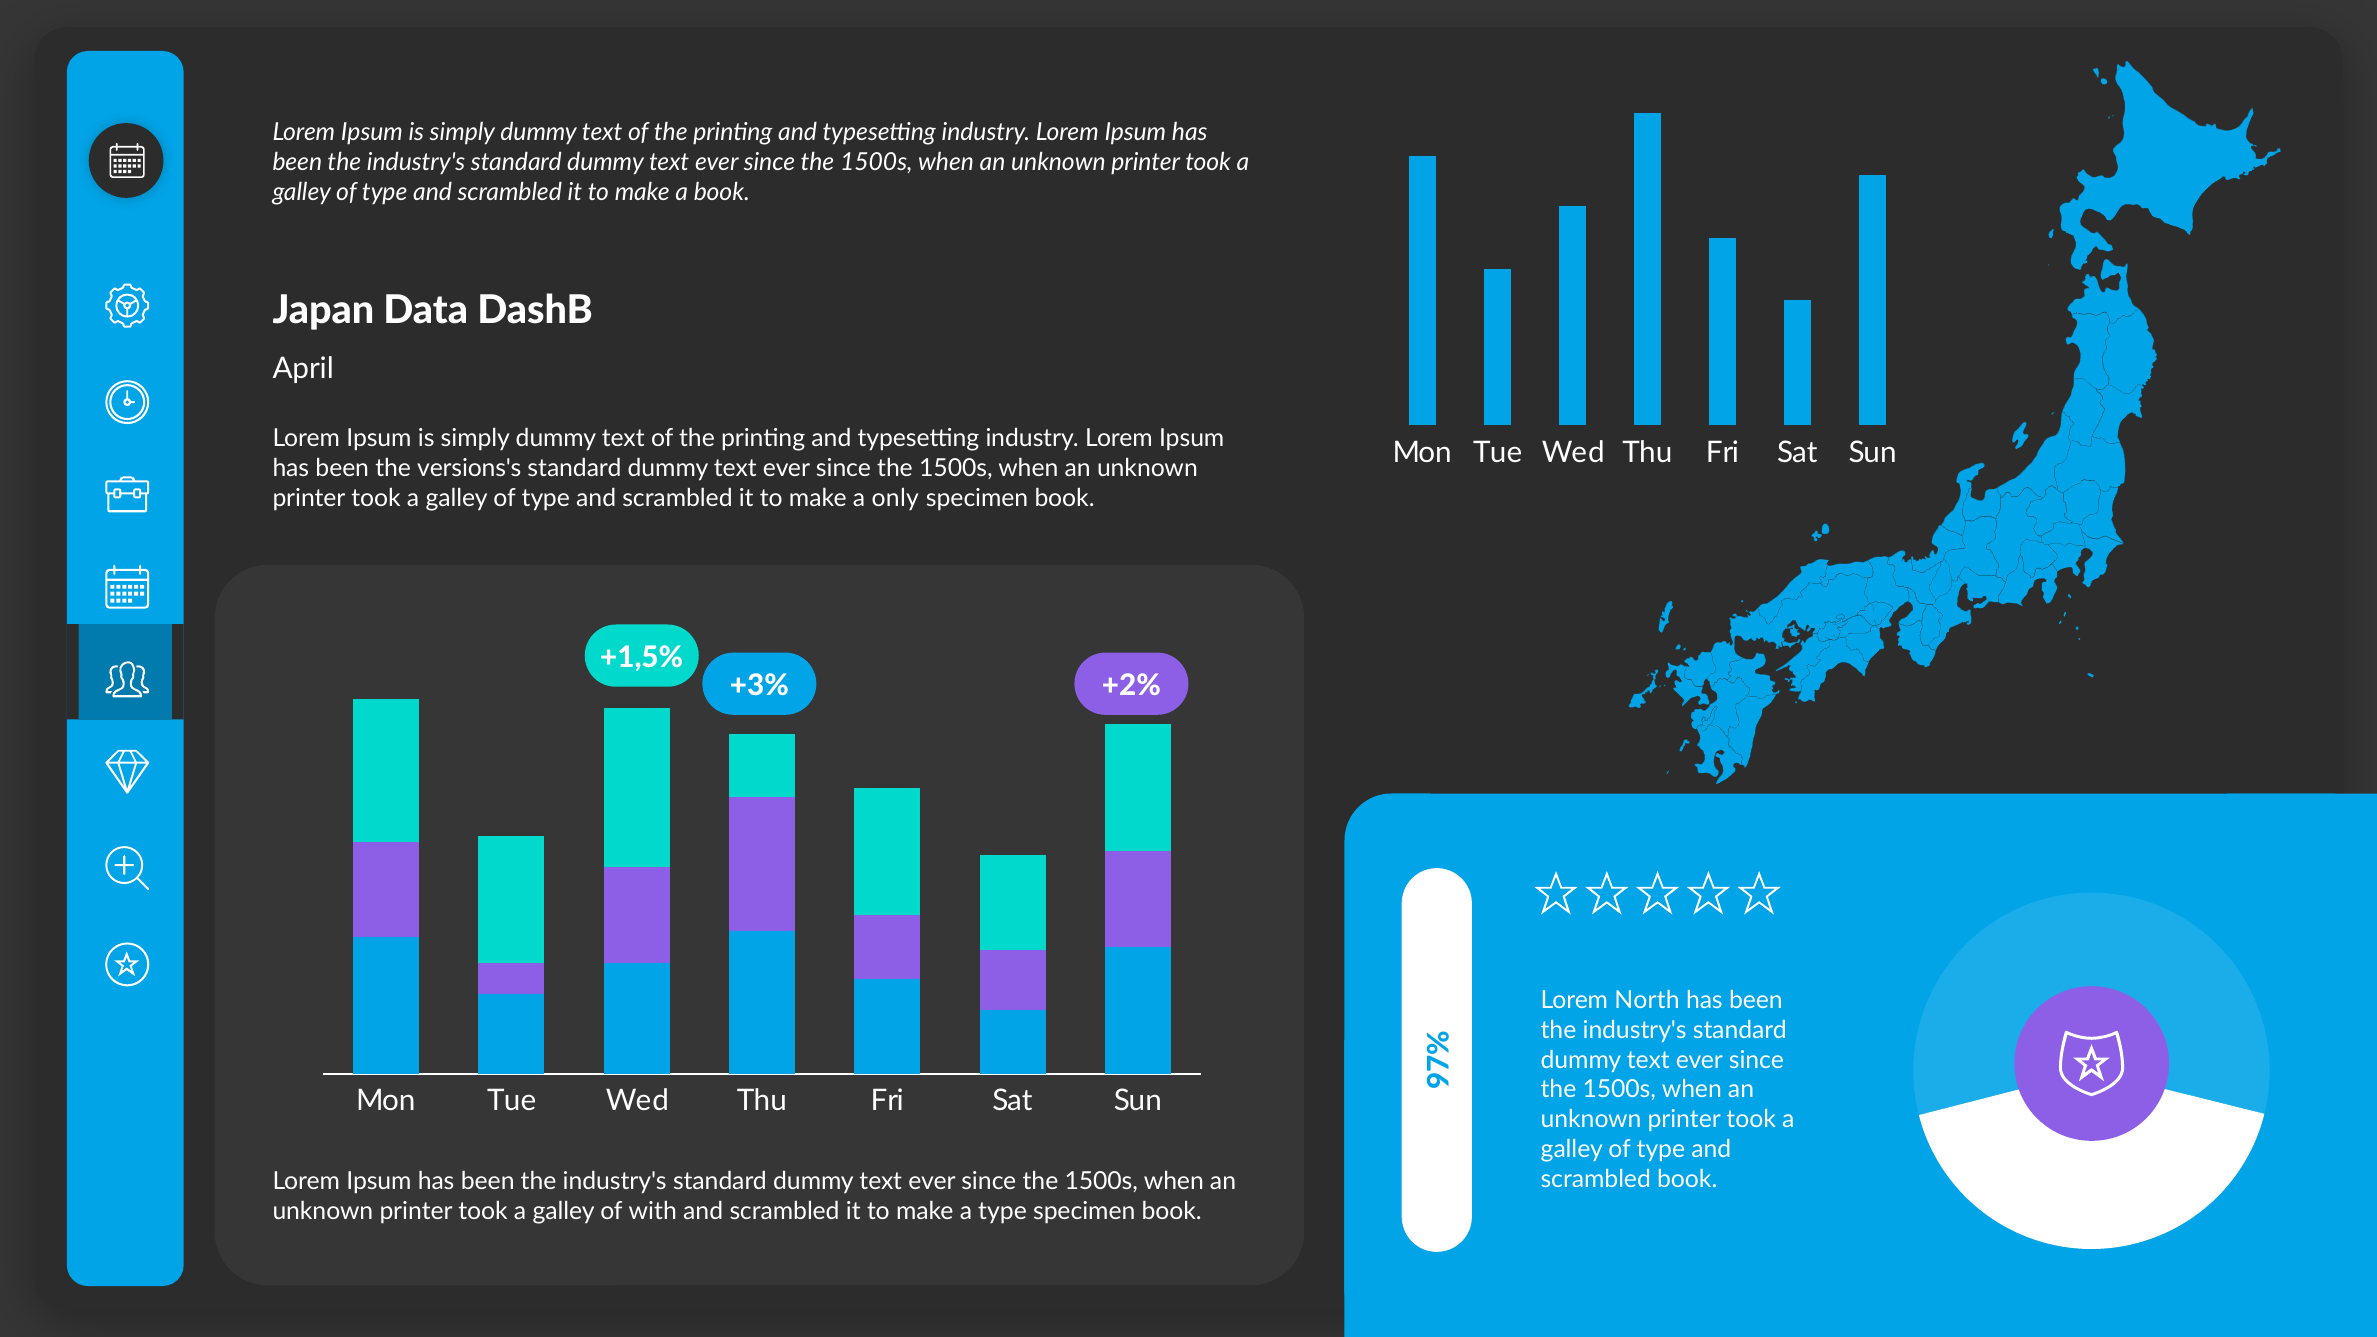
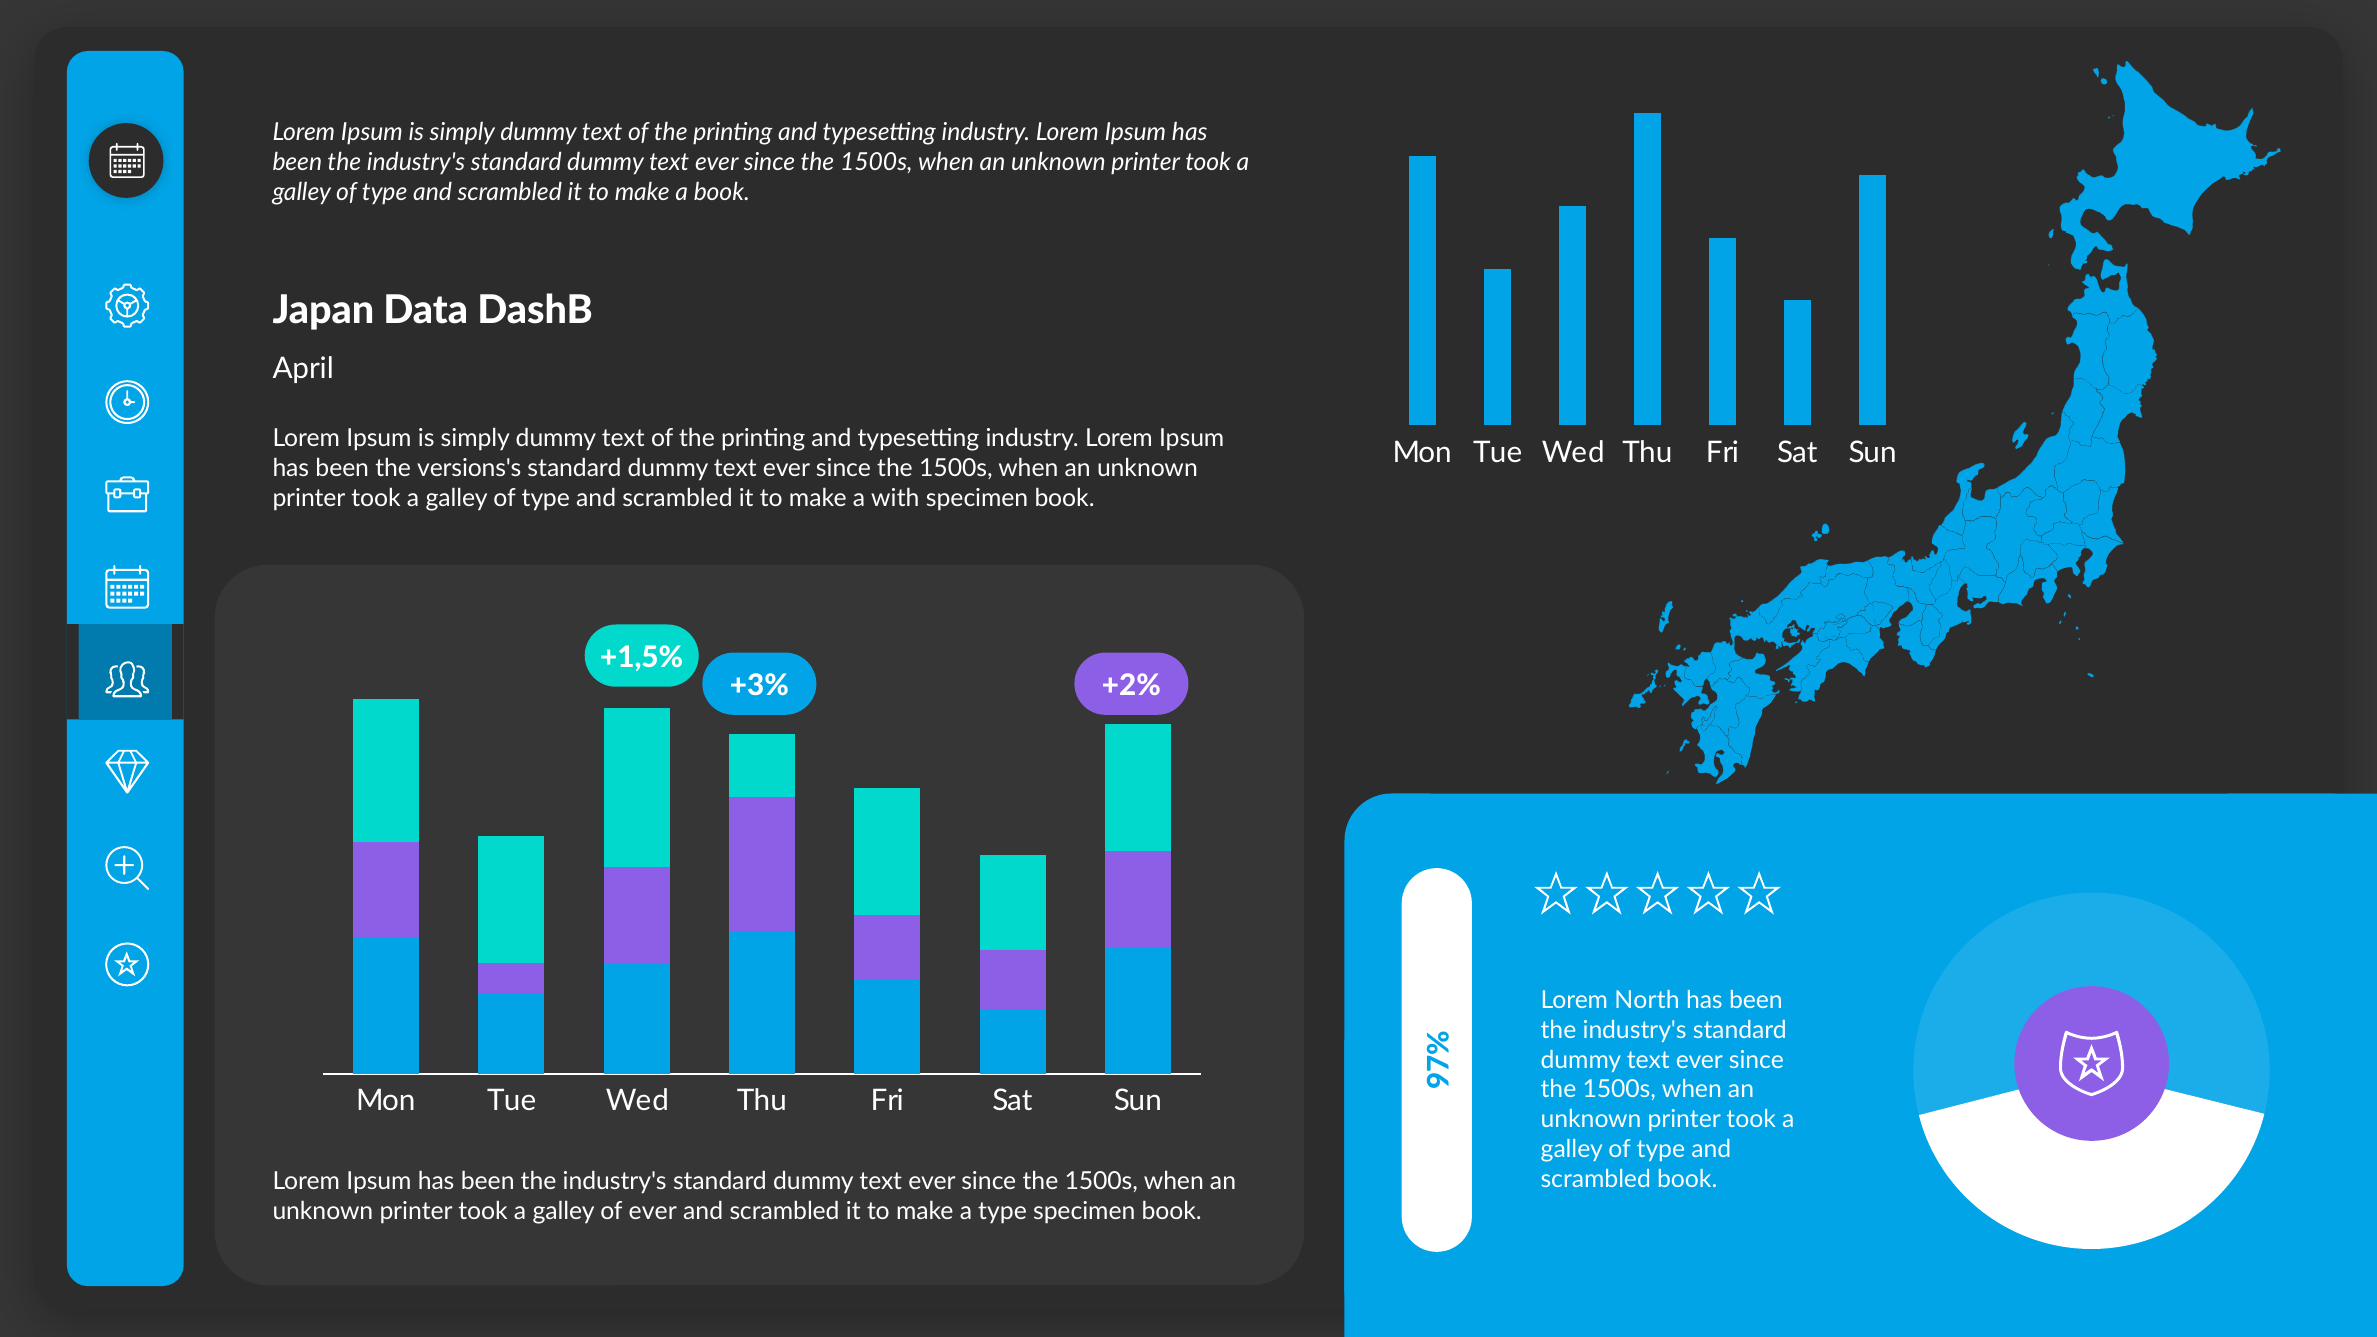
only: only -> with
of with: with -> ever
